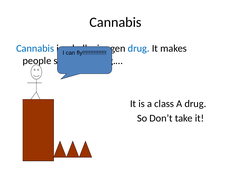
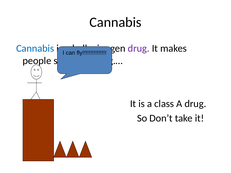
drug at (139, 48) colour: blue -> purple
